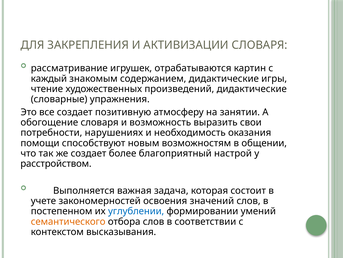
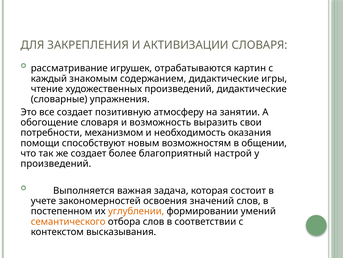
нарушениях: нарушениях -> механизмом
расстройством at (56, 163): расстройством -> произведений
углублении colour: blue -> orange
